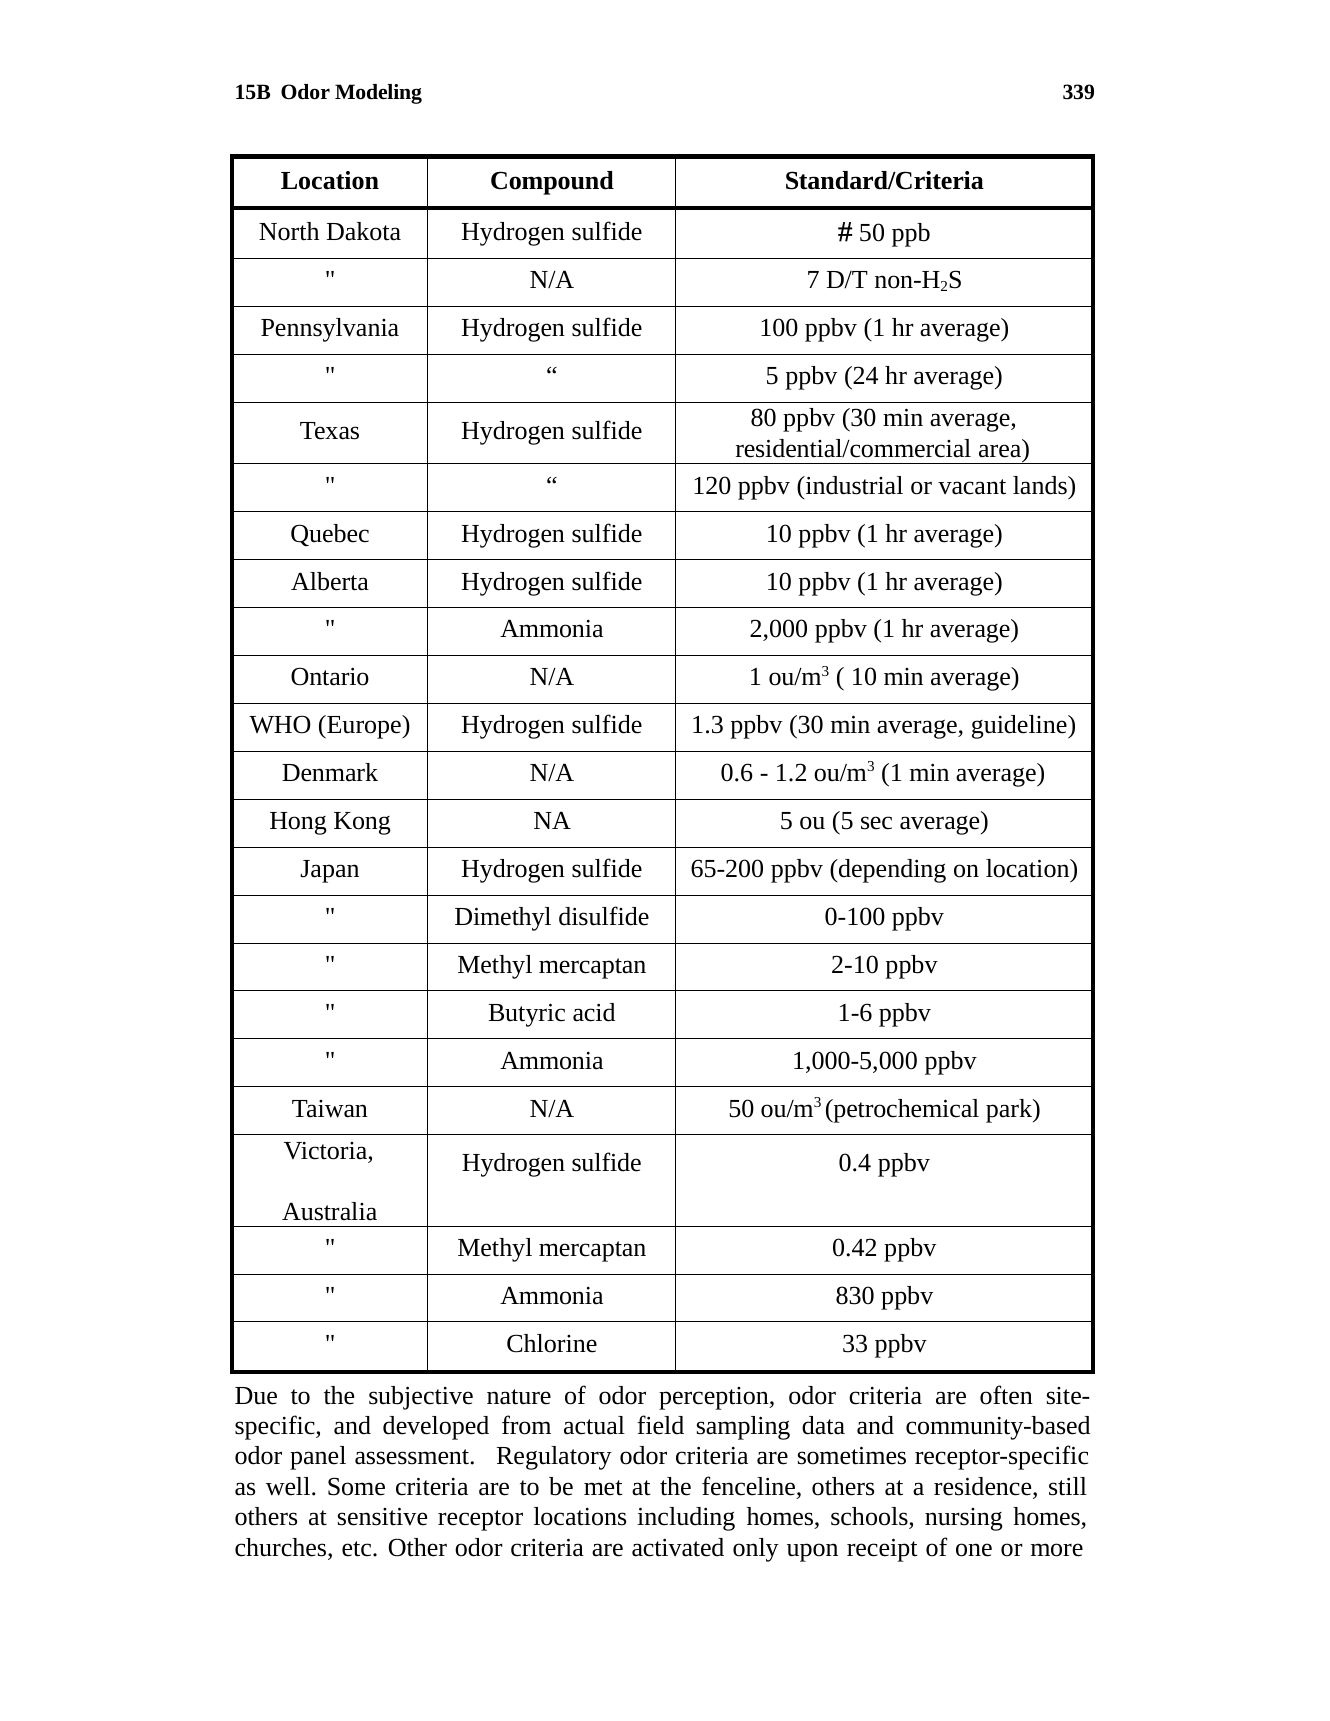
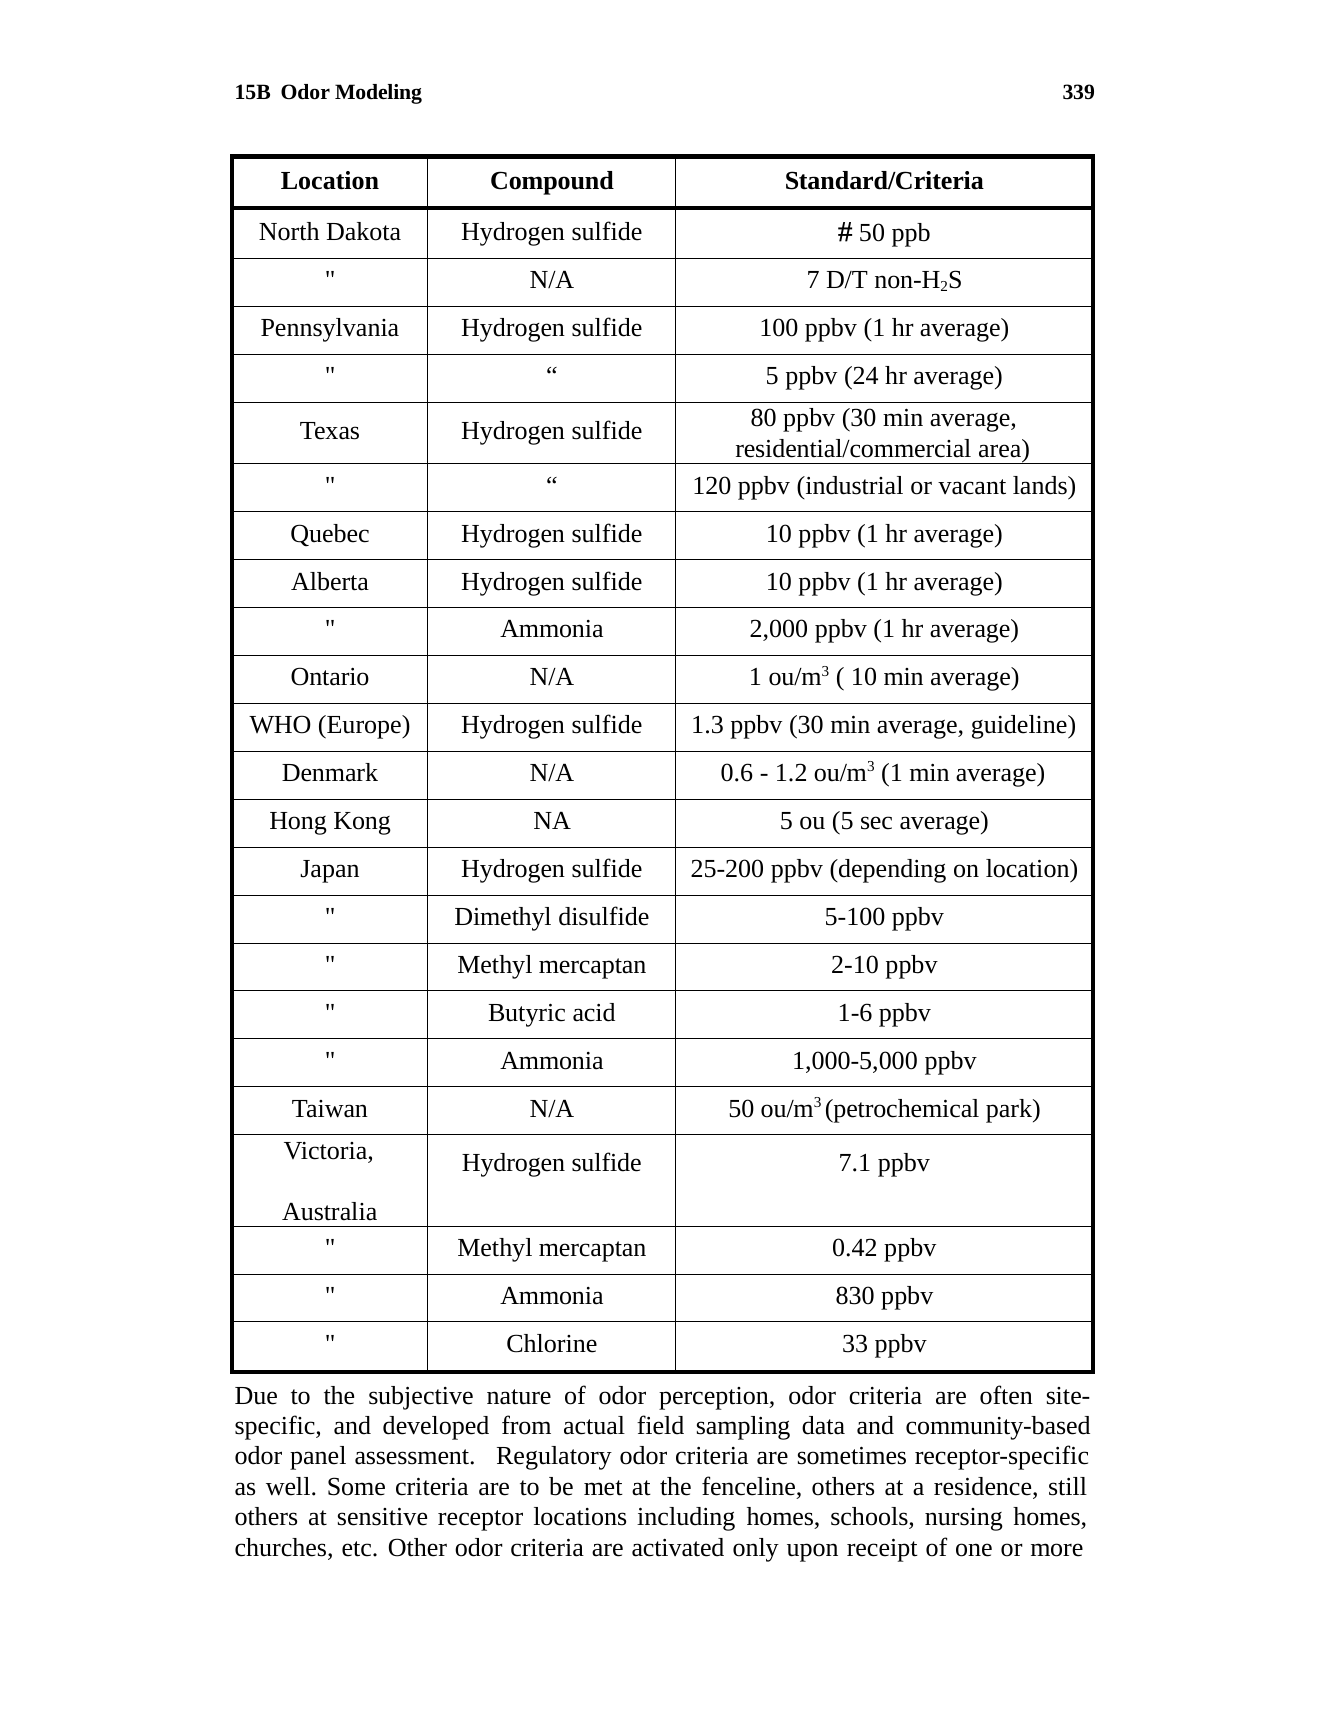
65-200: 65-200 -> 25-200
0-100: 0-100 -> 5-100
0.4: 0.4 -> 7.1
